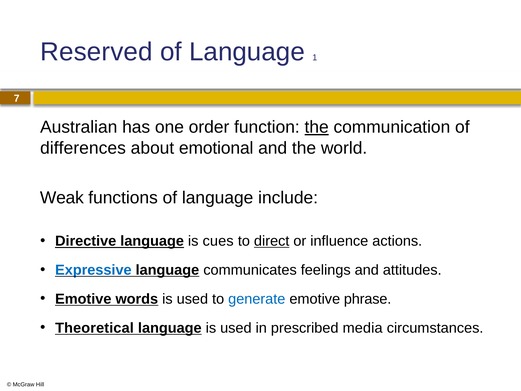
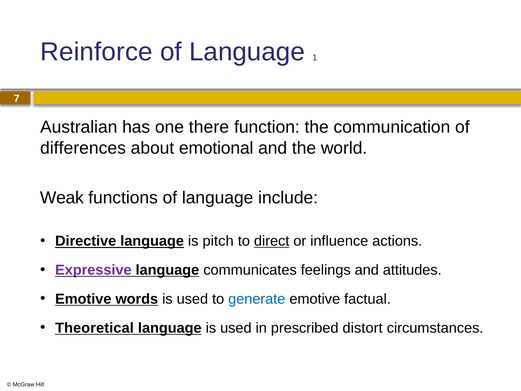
Reserved: Reserved -> Reinforce
order: order -> there
the at (317, 127) underline: present -> none
cues: cues -> pitch
Expressive colour: blue -> purple
phrase: phrase -> factual
media: media -> distort
